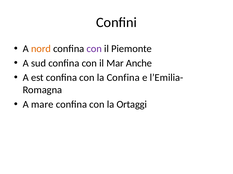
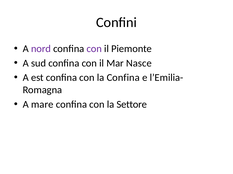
nord colour: orange -> purple
Anche: Anche -> Nasce
Ortaggi: Ortaggi -> Settore
